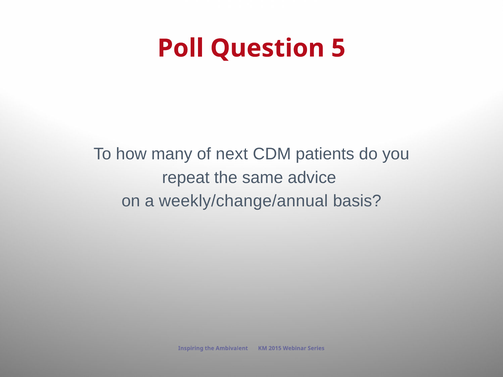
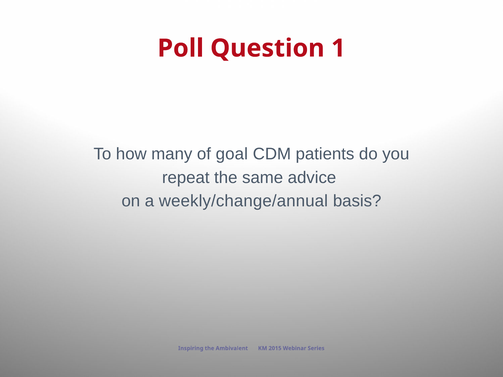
5: 5 -> 1
next: next -> goal
